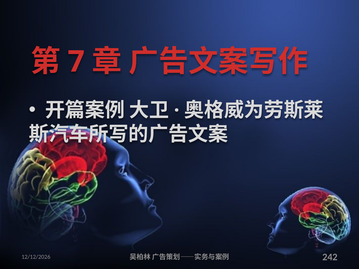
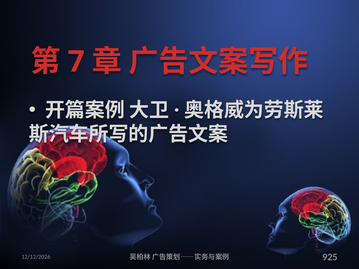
242: 242 -> 925
